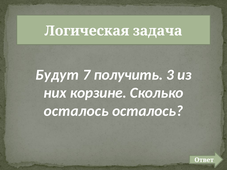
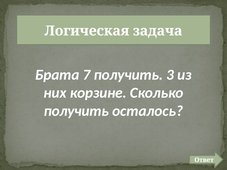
Будут: Будут -> Брата
осталось at (76, 111): осталось -> получить
